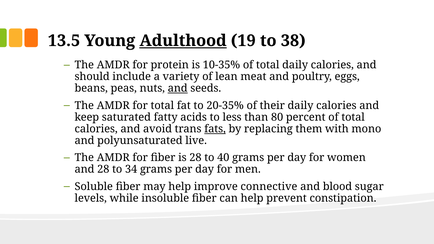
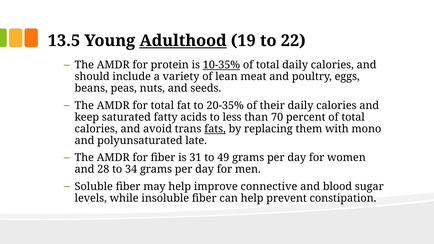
38: 38 -> 22
10-35% underline: none -> present
and at (178, 88) underline: present -> none
80: 80 -> 70
live: live -> late
is 28: 28 -> 31
40: 40 -> 49
